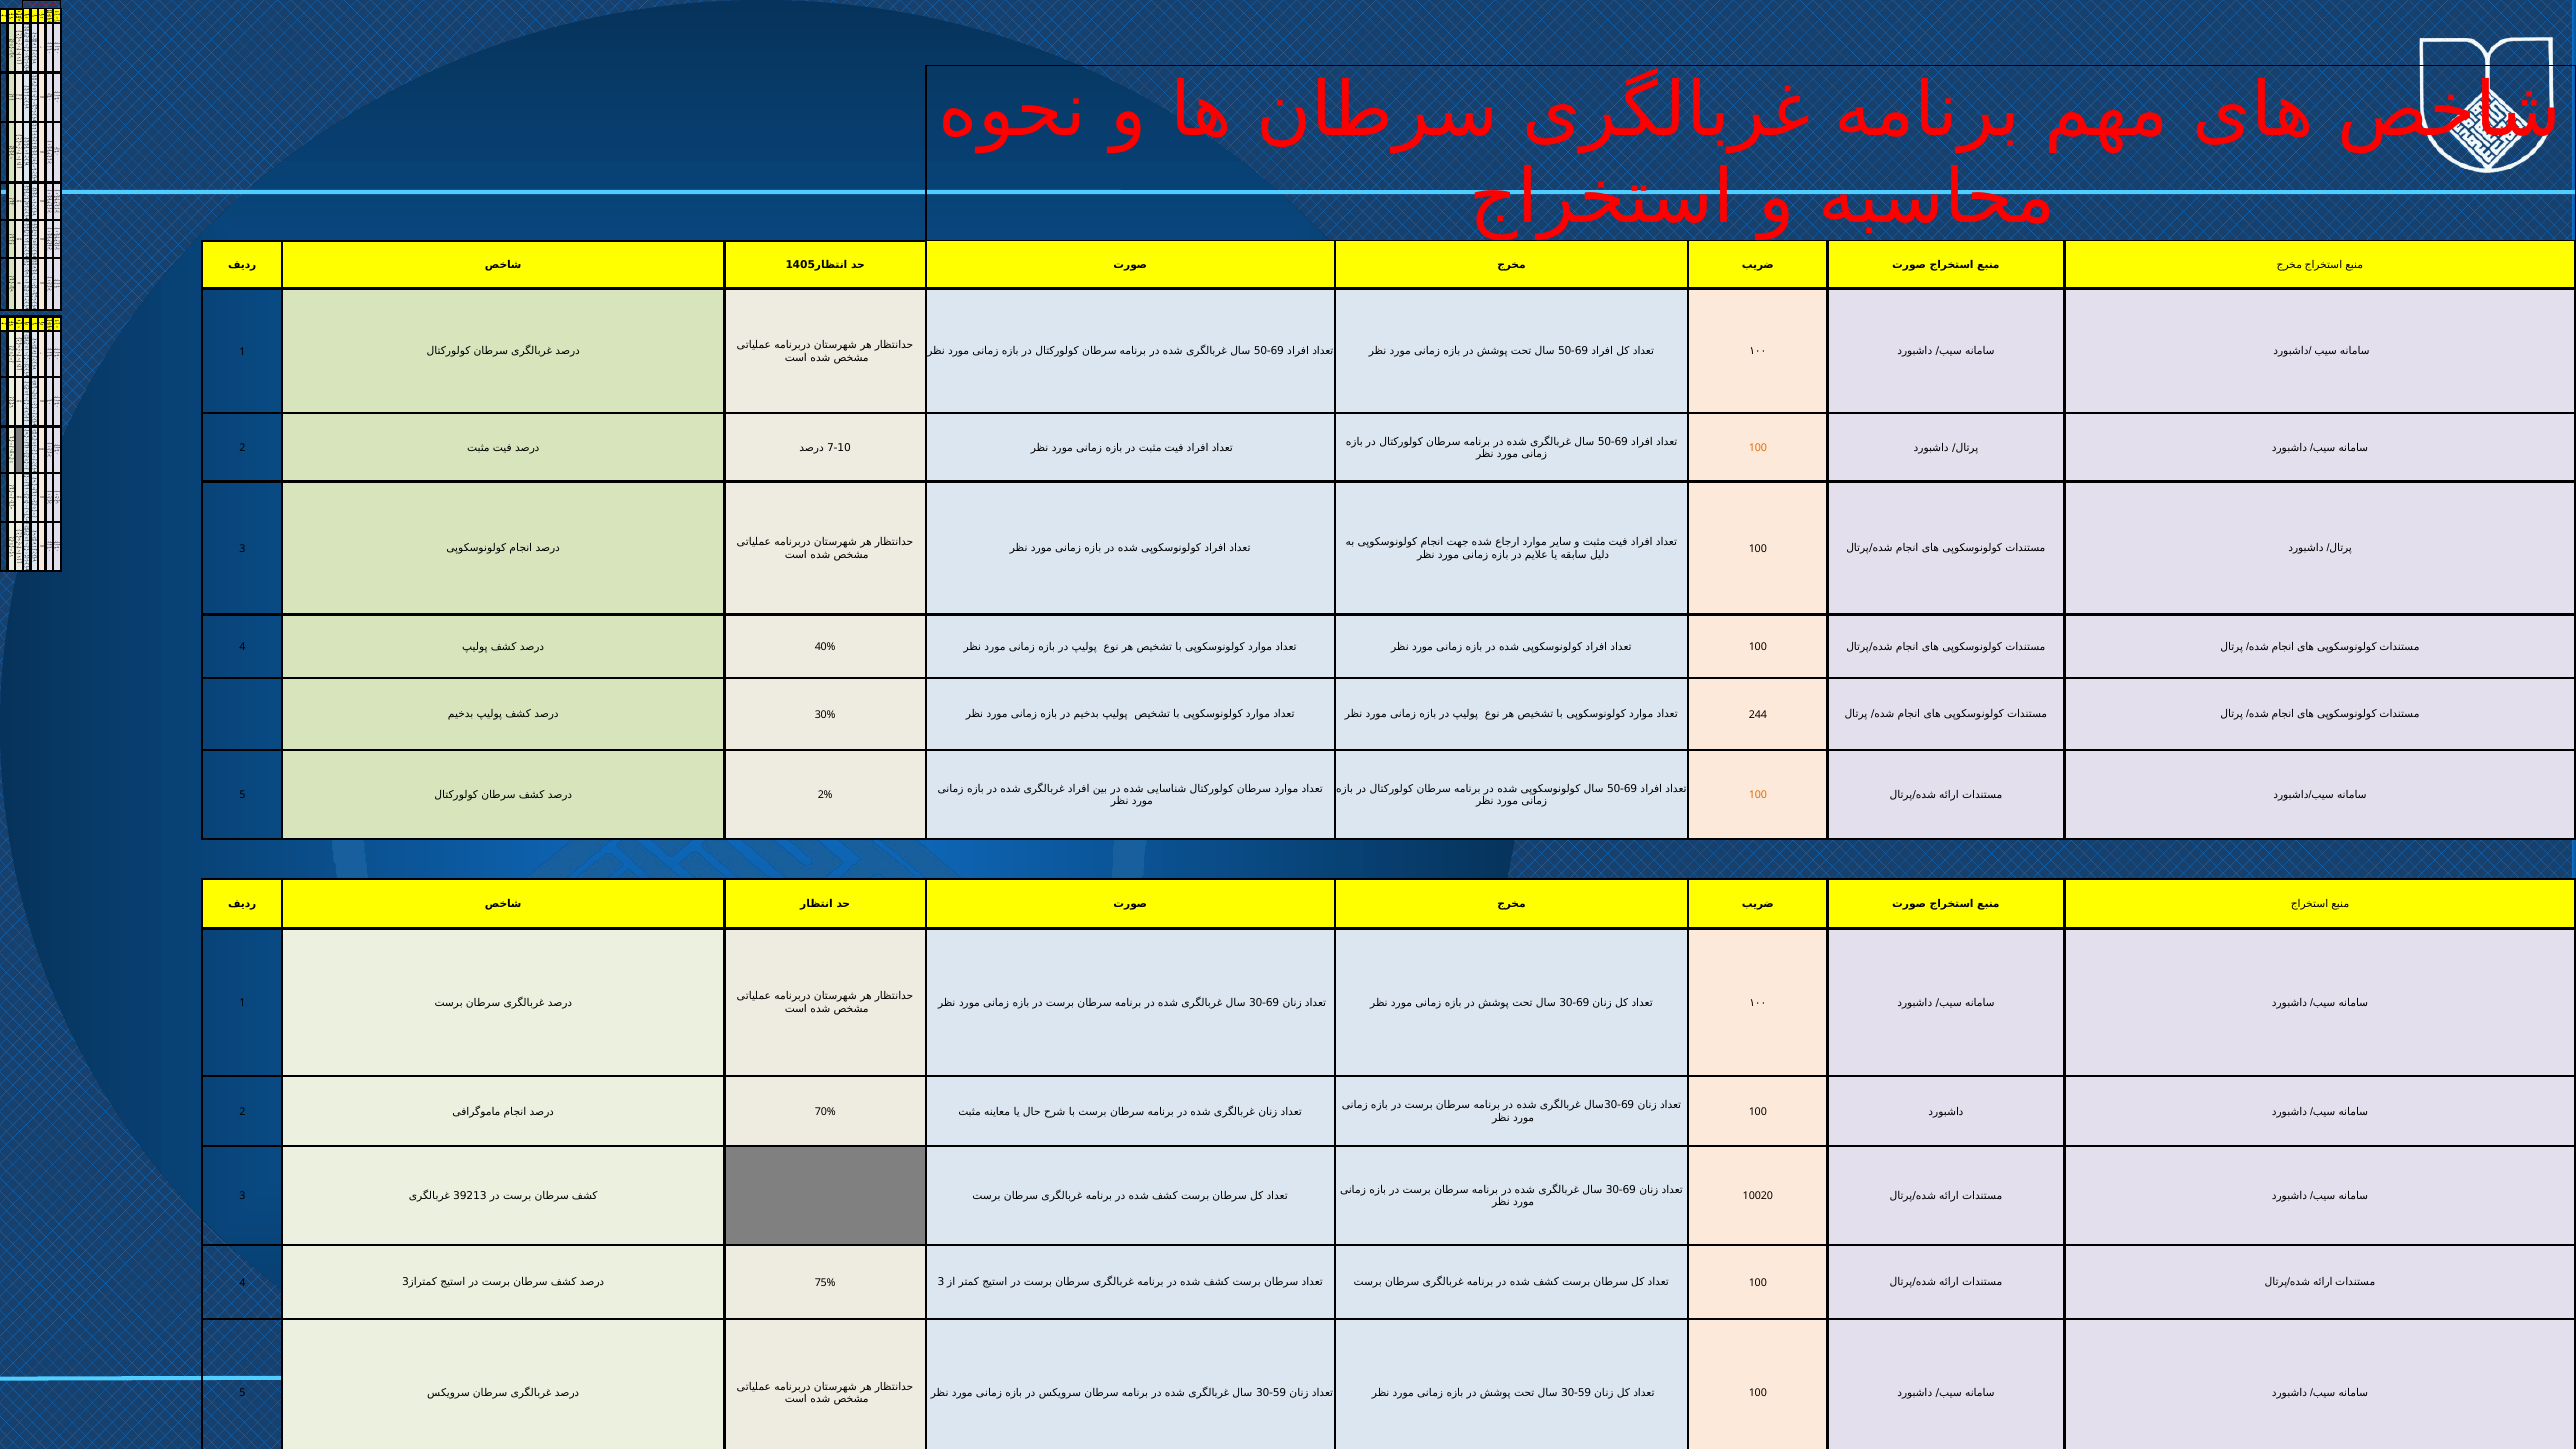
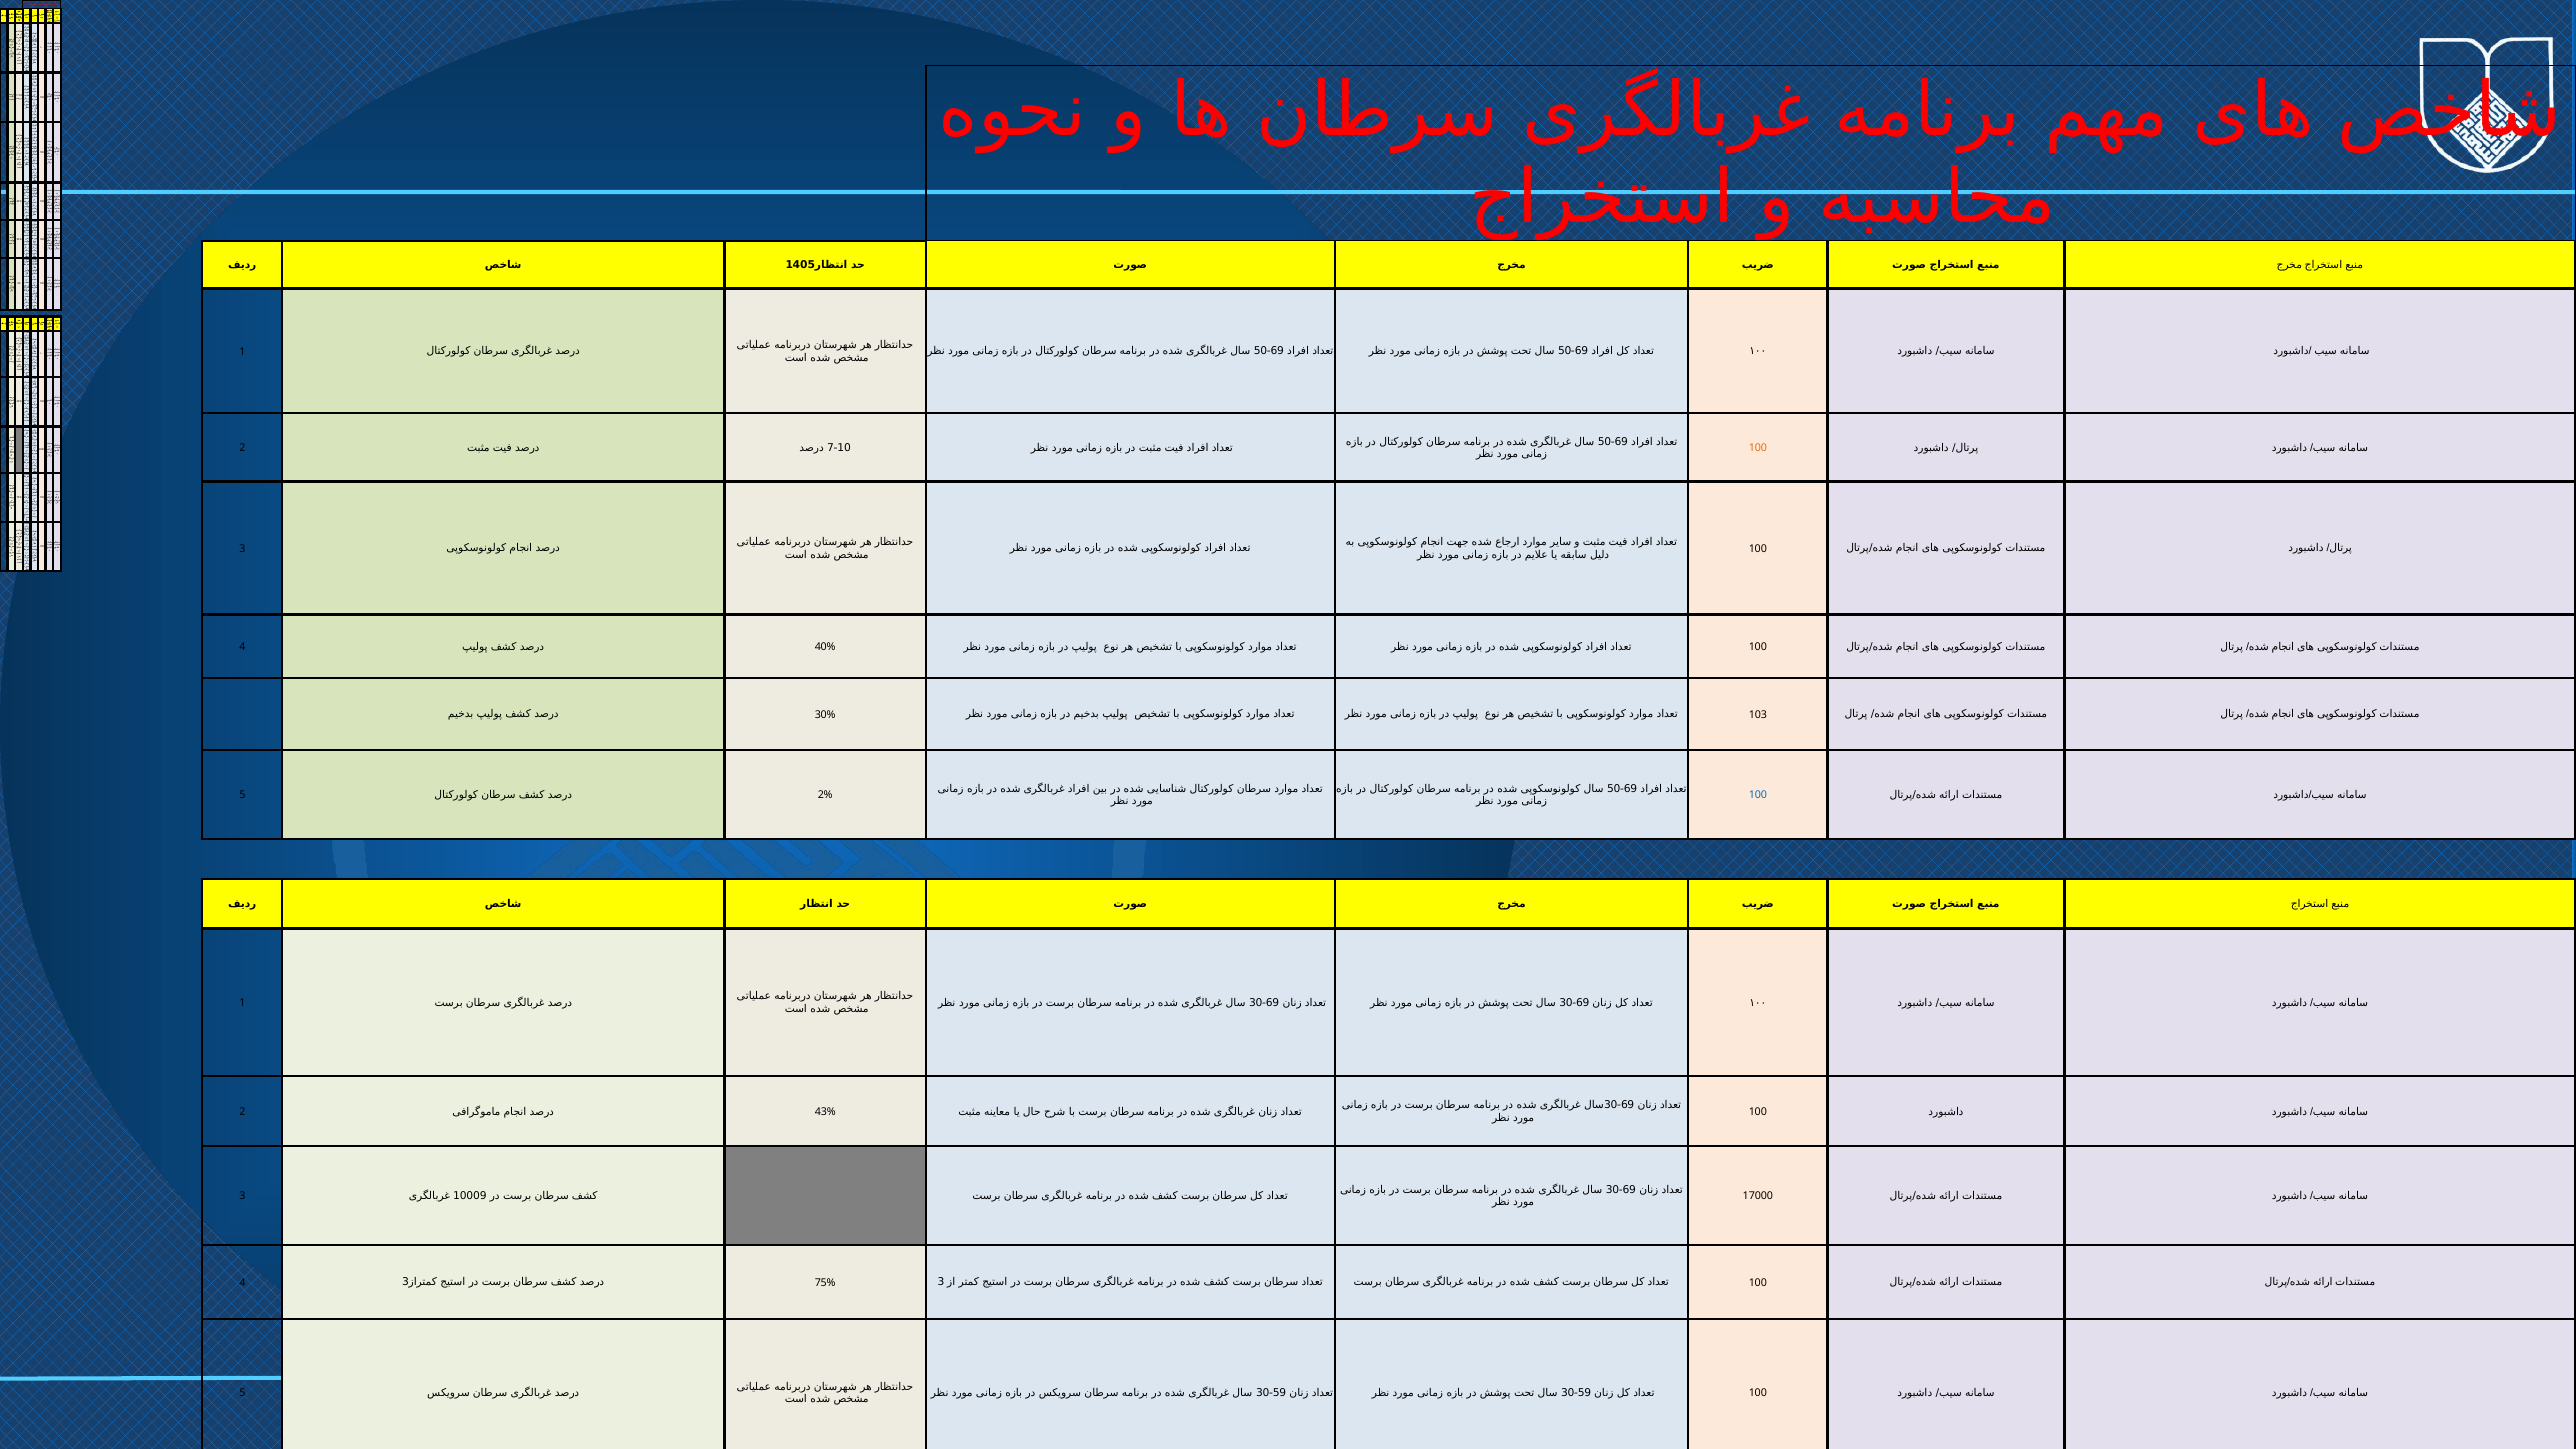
244: 244 -> 103
100 at (1758, 795) colour: orange -> blue
70%: 70% -> 43%
39213: 39213 -> 10009
10020: 10020 -> 17000
